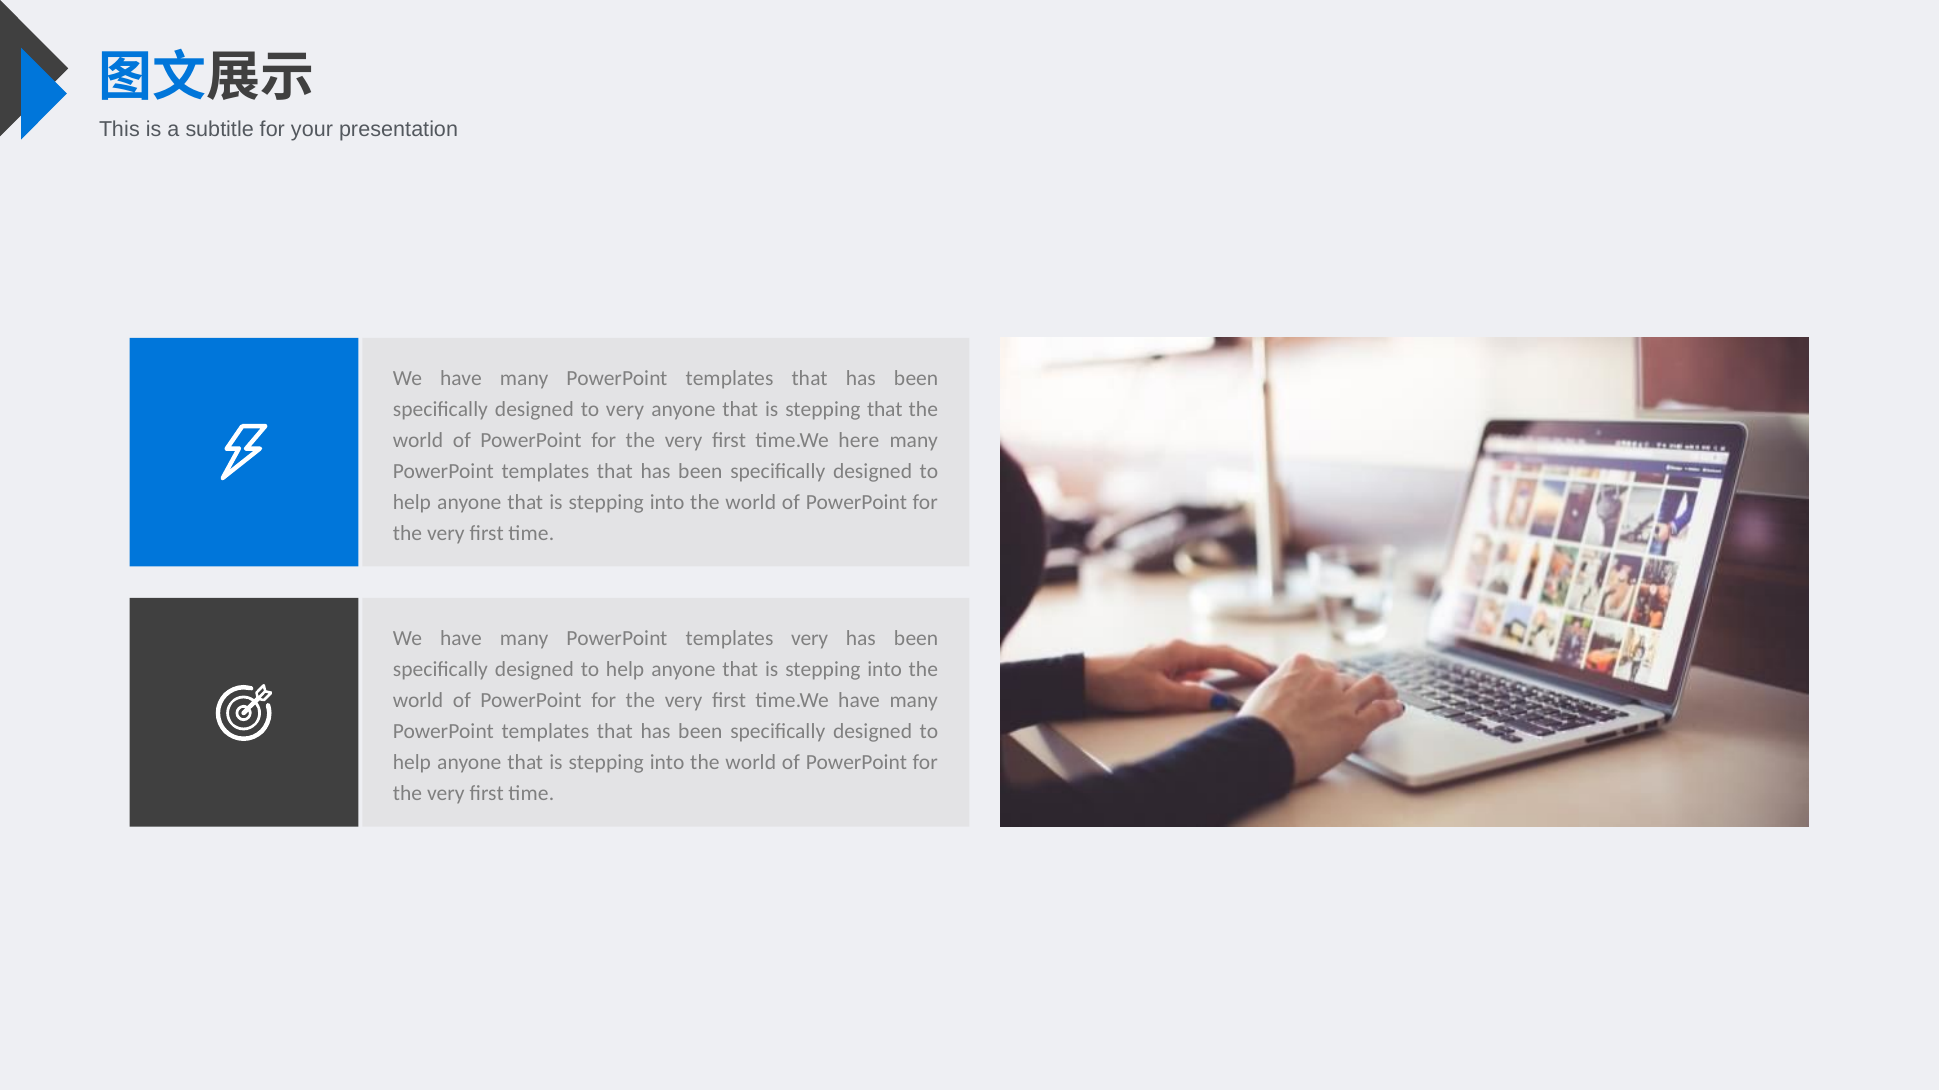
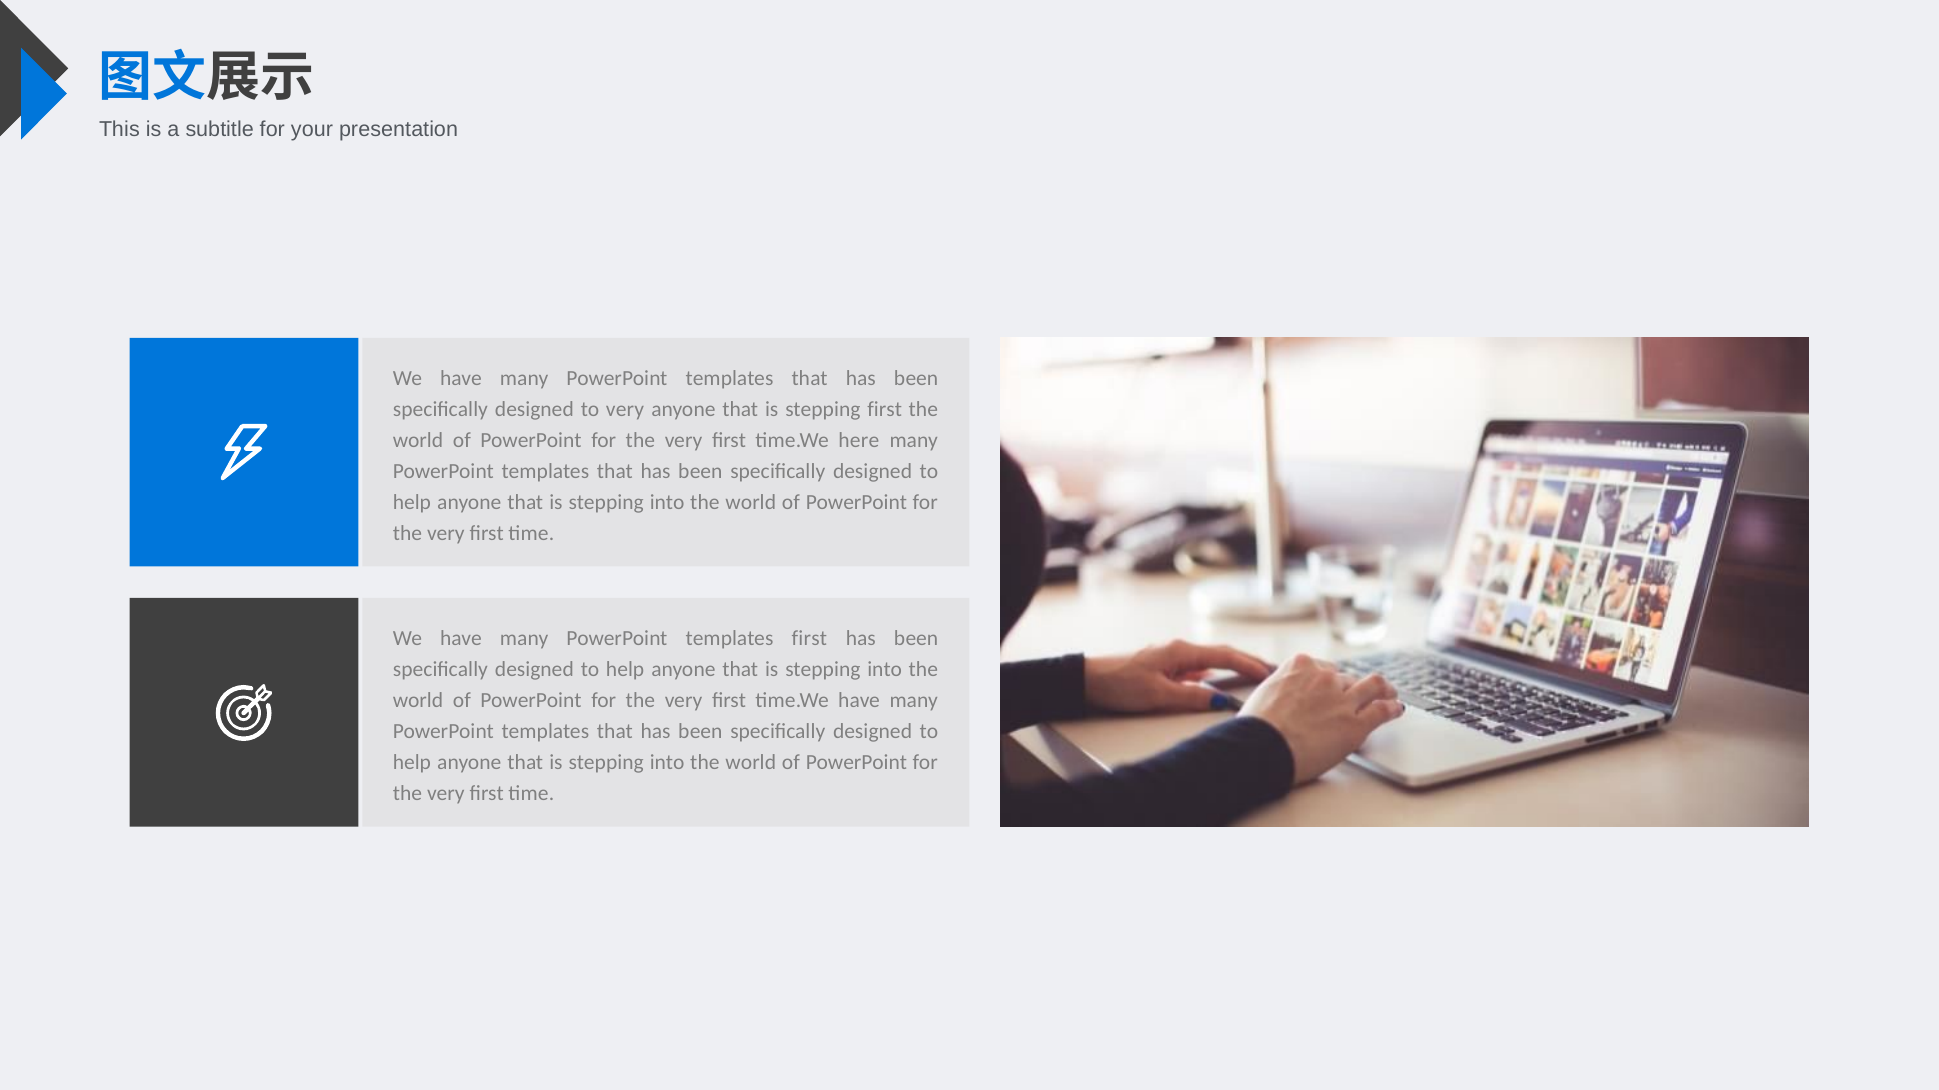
stepping that: that -> first
templates very: very -> first
